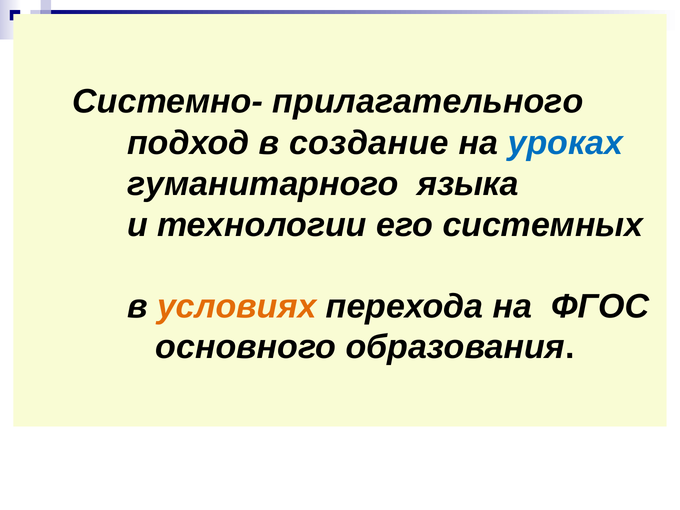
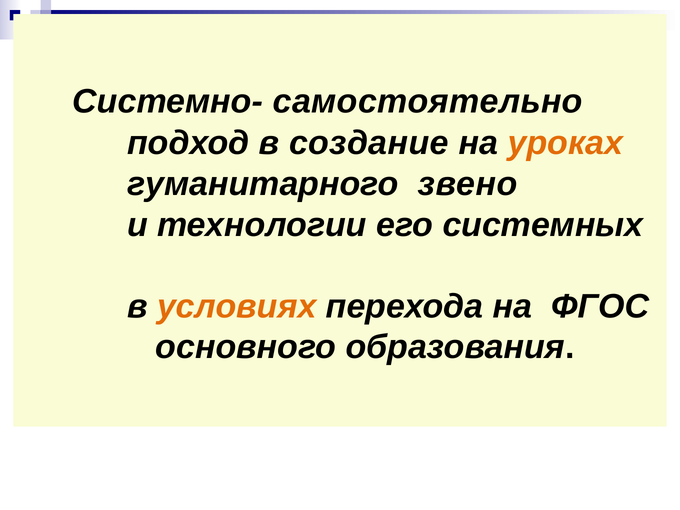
прилагательного: прилагательного -> самостоятельно
уроках colour: blue -> orange
языка: языка -> звено
